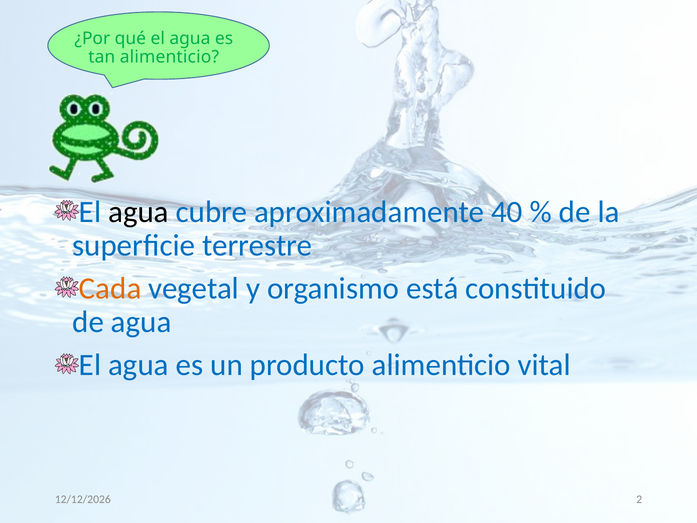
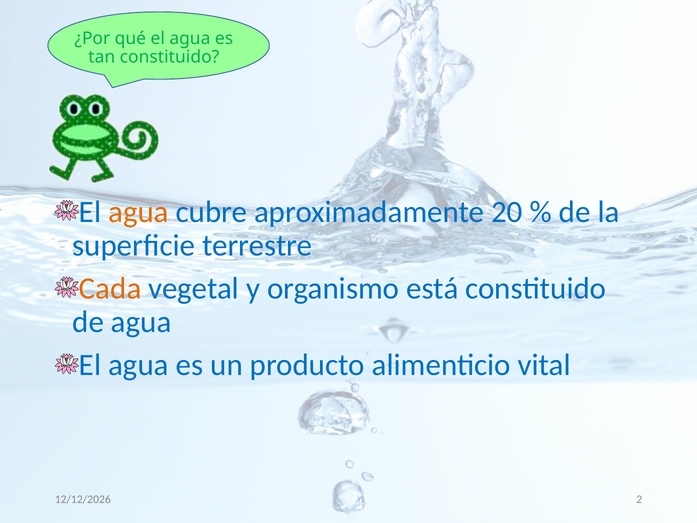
tan alimenticio: alimenticio -> constituido
agua at (138, 212) colour: black -> orange
40: 40 -> 20
